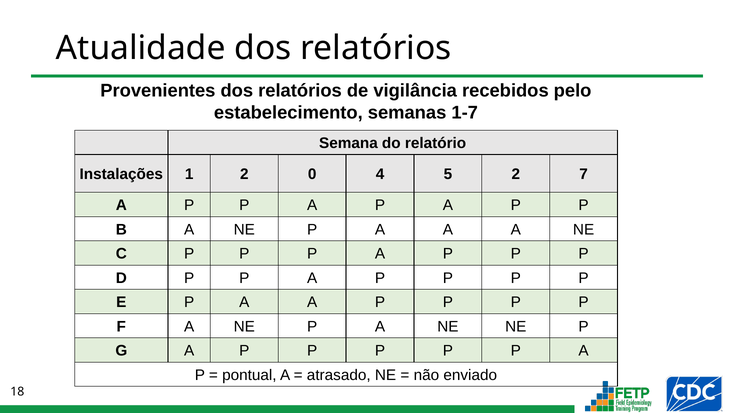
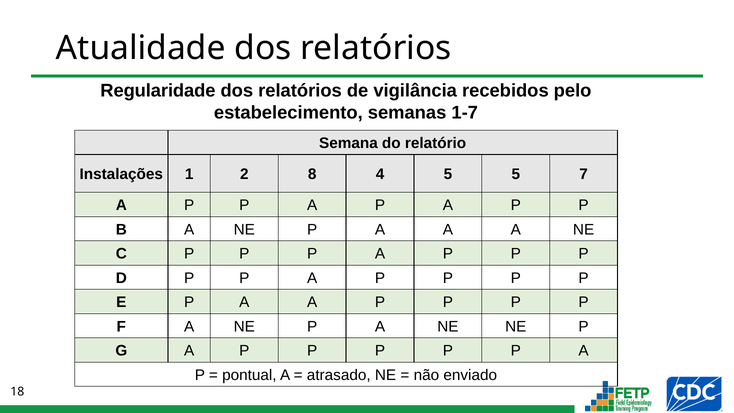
Provenientes: Provenientes -> Regularidade
0: 0 -> 8
5 2: 2 -> 5
